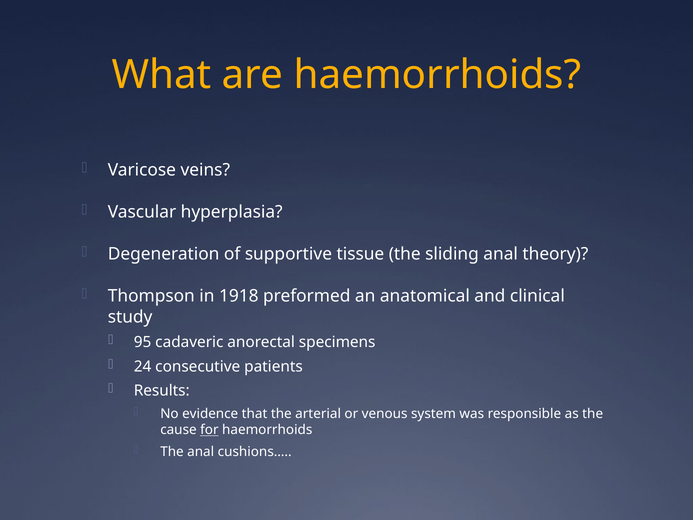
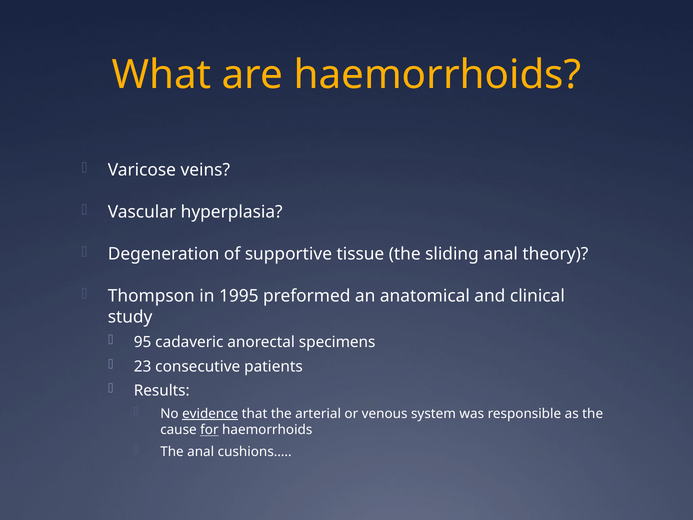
1918: 1918 -> 1995
24: 24 -> 23
evidence underline: none -> present
